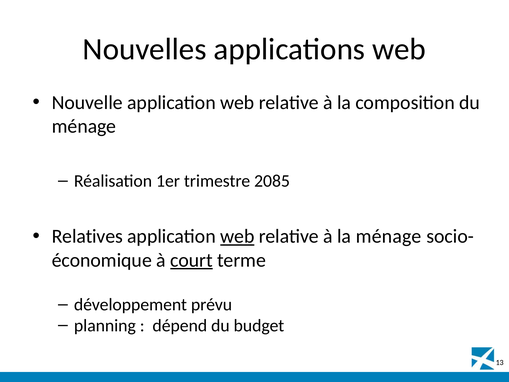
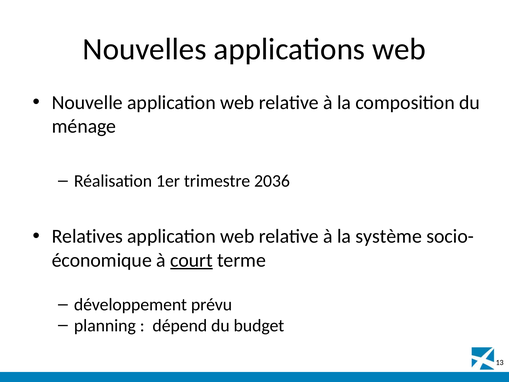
2085: 2085 -> 2036
web at (237, 236) underline: present -> none
la ménage: ménage -> système
